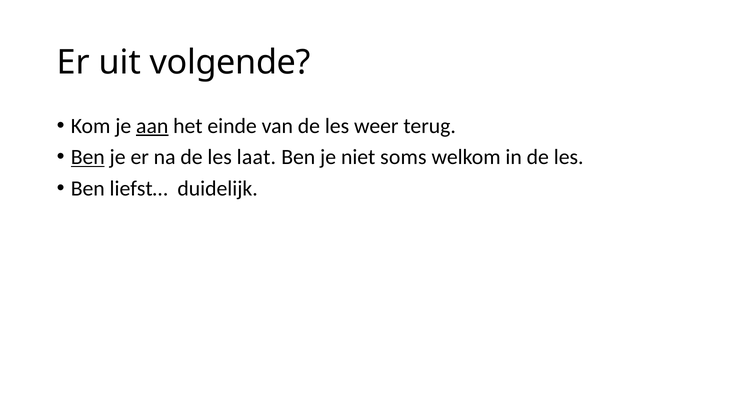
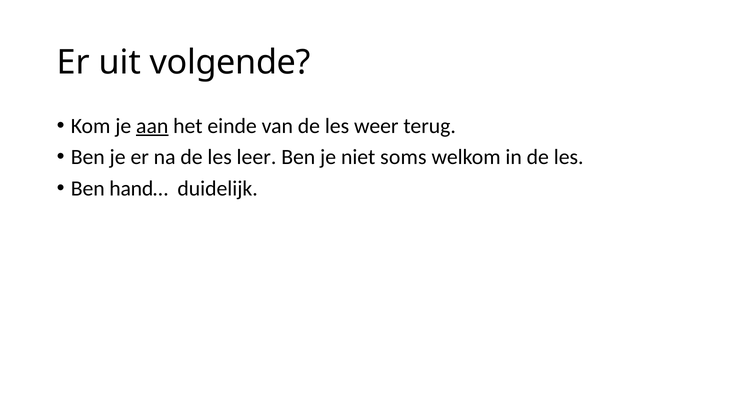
Ben at (88, 157) underline: present -> none
laat: laat -> leer
liefst…: liefst… -> hand…
